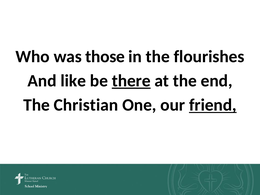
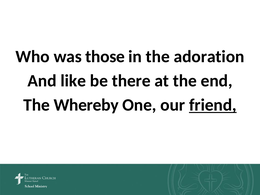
flourishes: flourishes -> adoration
there underline: present -> none
Christian: Christian -> Whereby
